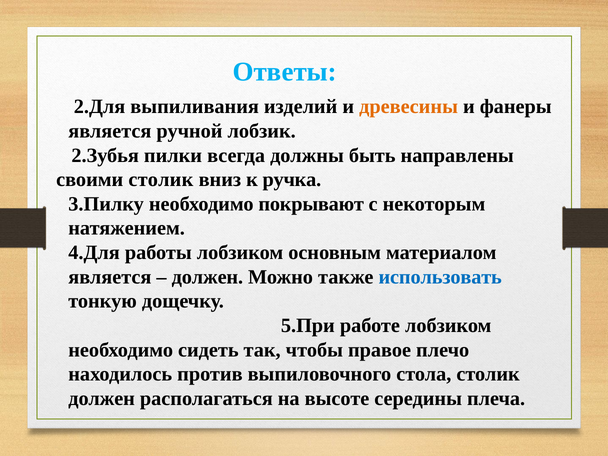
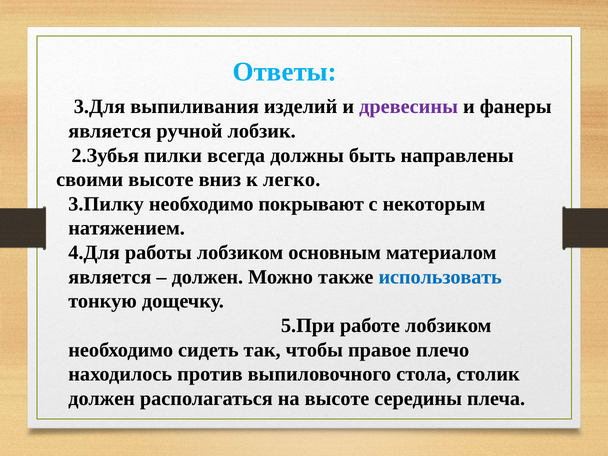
2.Для: 2.Для -> 3.Для
древесины colour: orange -> purple
своими столик: столик -> высоте
ручка: ручка -> легко
